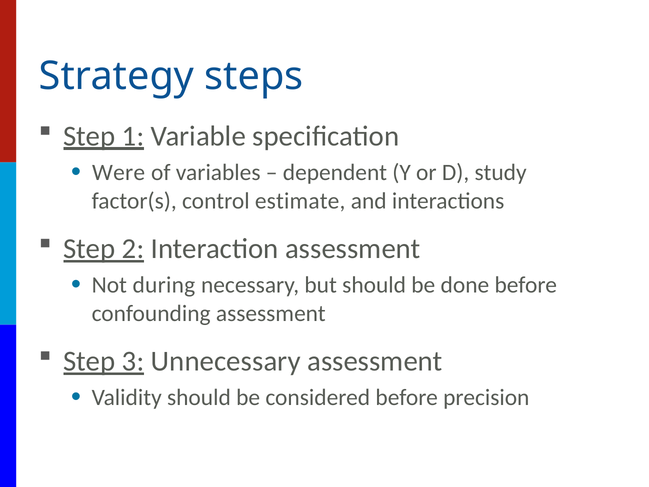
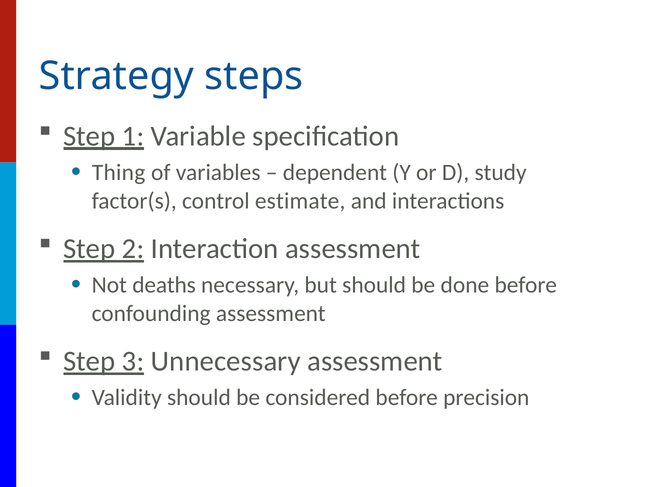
Were: Were -> Thing
during: during -> deaths
